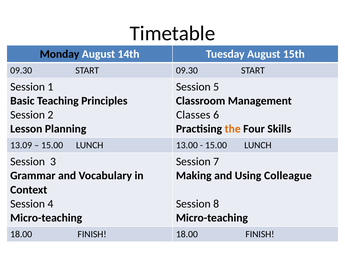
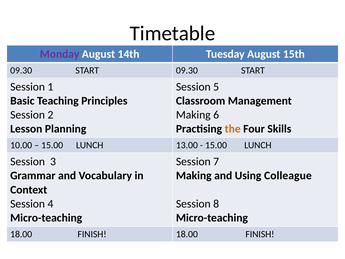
Monday colour: black -> purple
Classes at (193, 115): Classes -> Making
13.09: 13.09 -> 10.00
